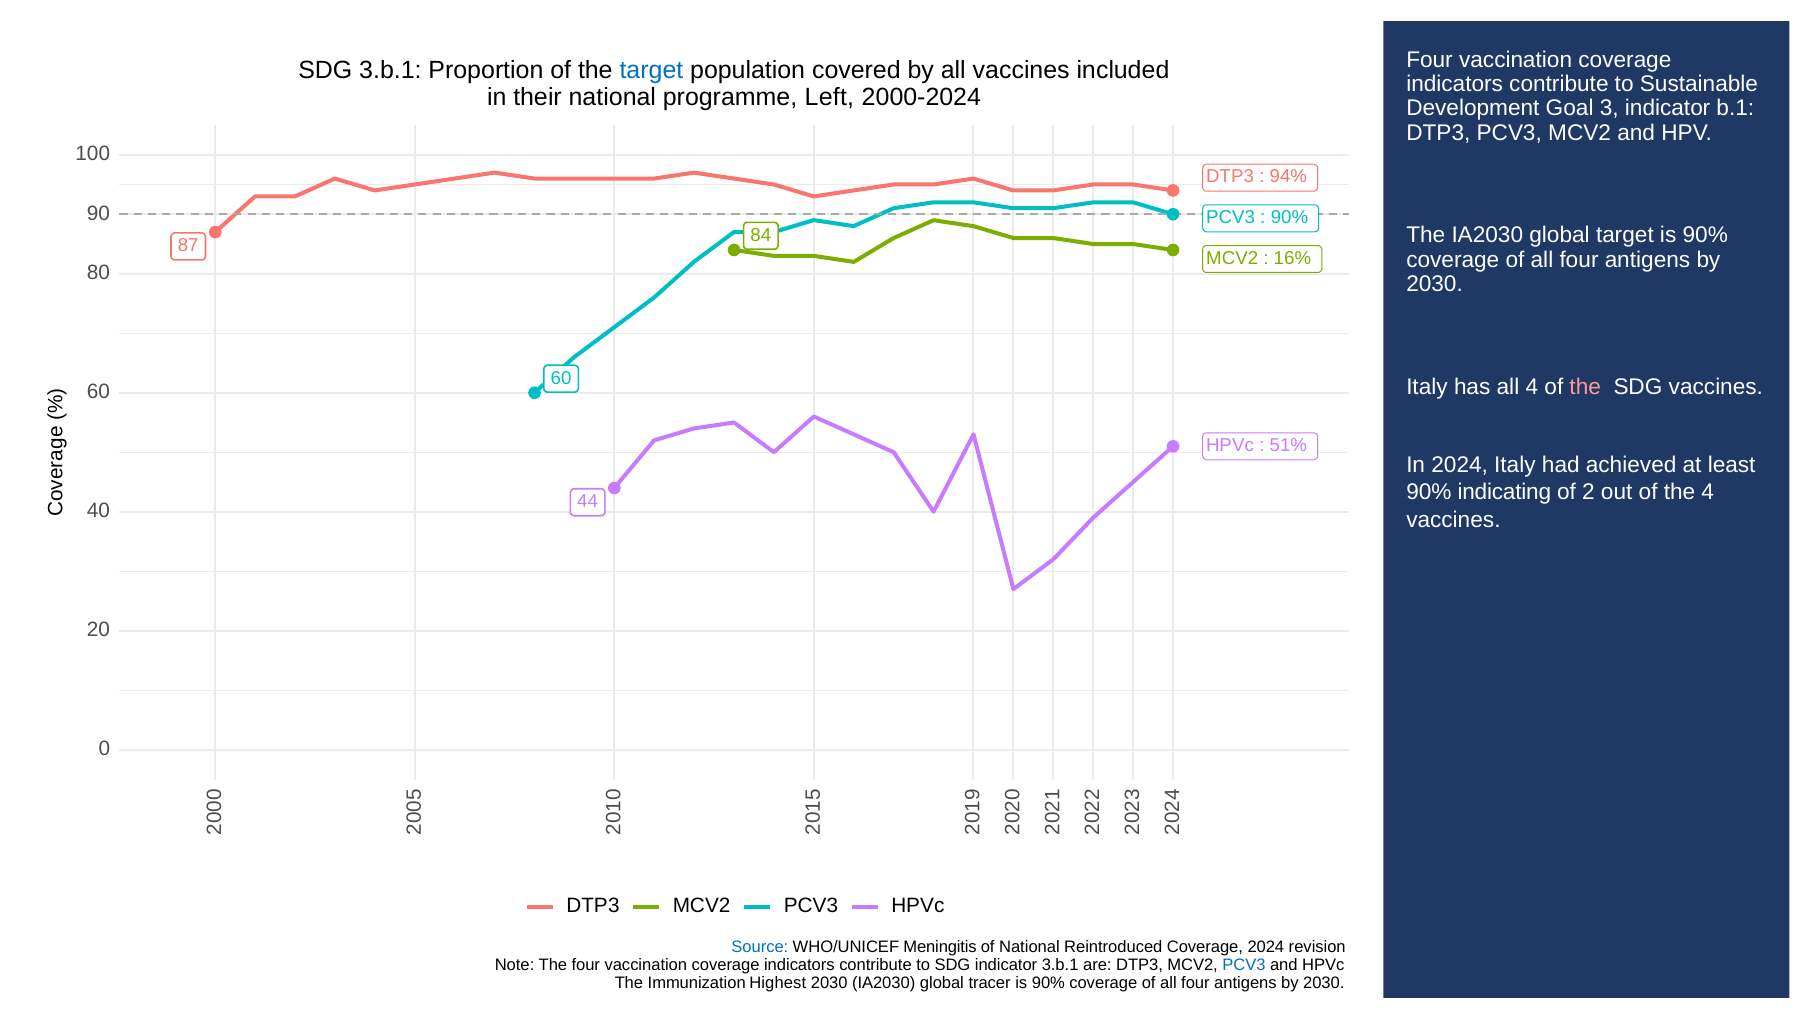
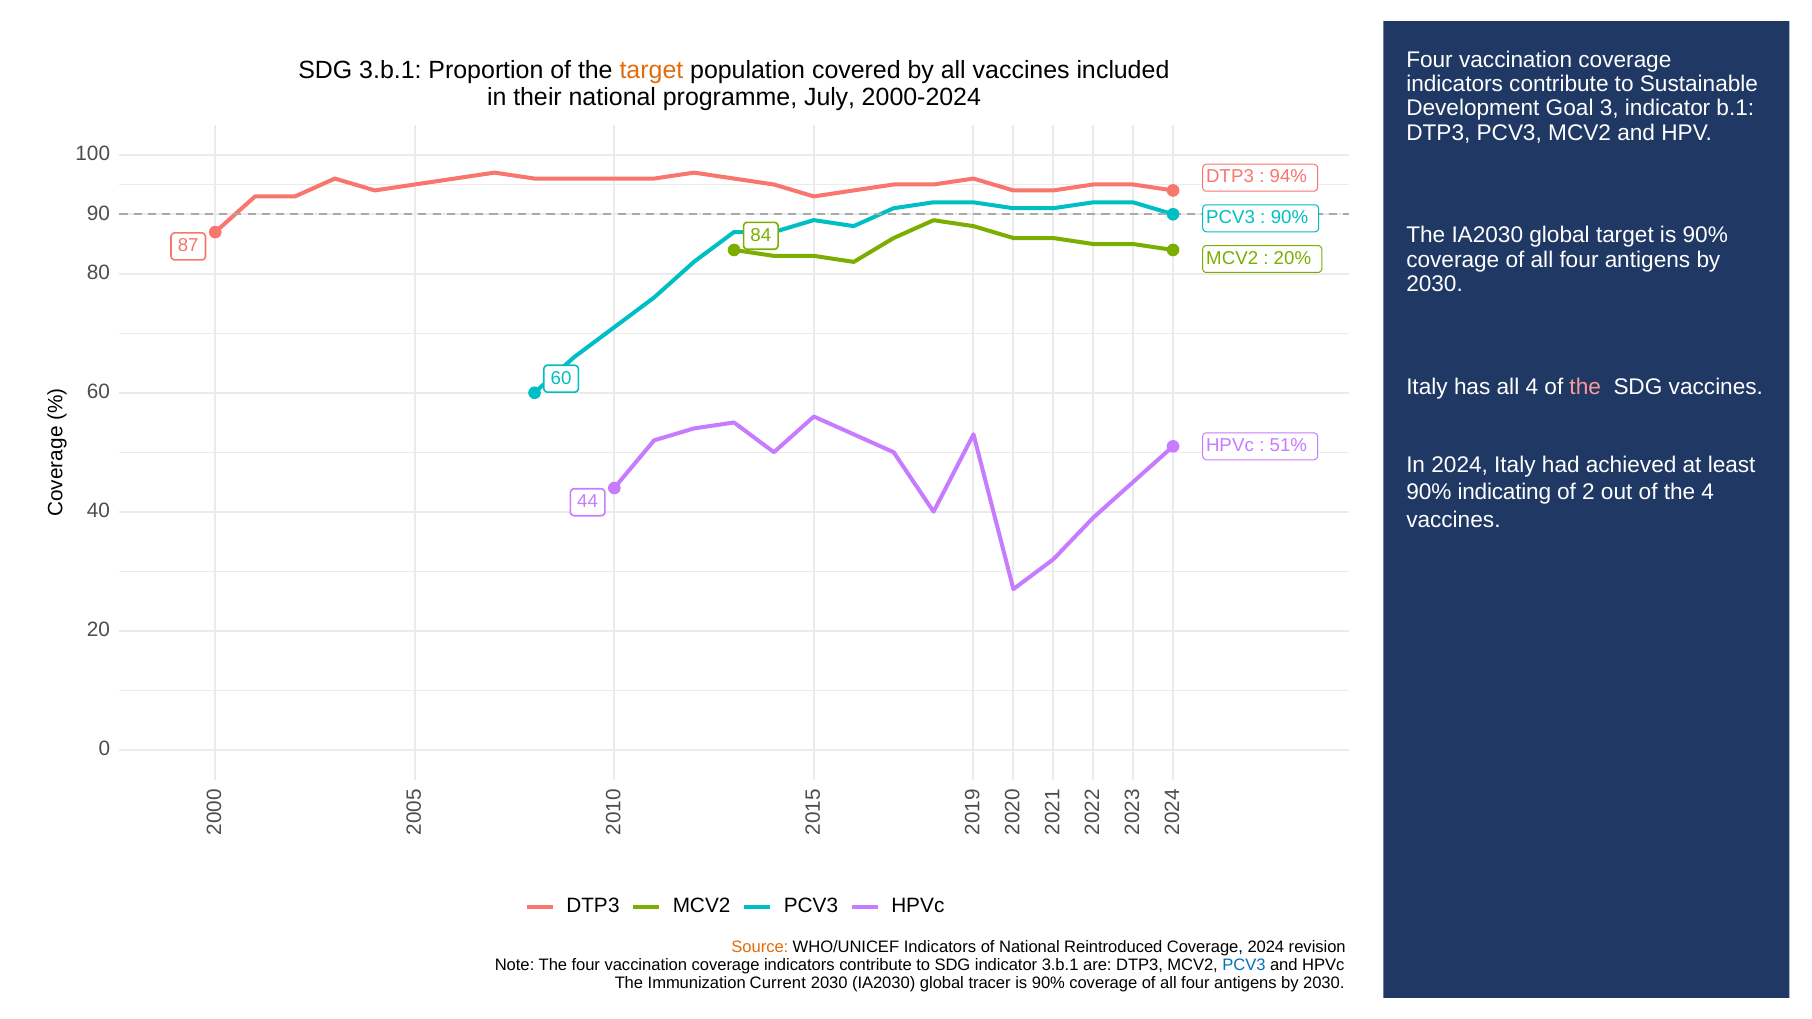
target at (651, 70) colour: blue -> orange
Left: Left -> July
16%: 16% -> 20%
Source colour: blue -> orange
WHO/UNICEF Meningitis: Meningitis -> Indicators
Highest: Highest -> Current
